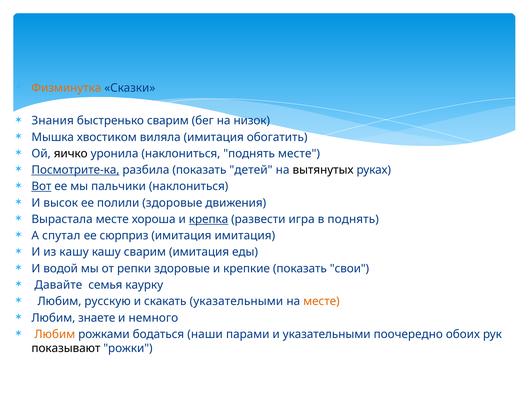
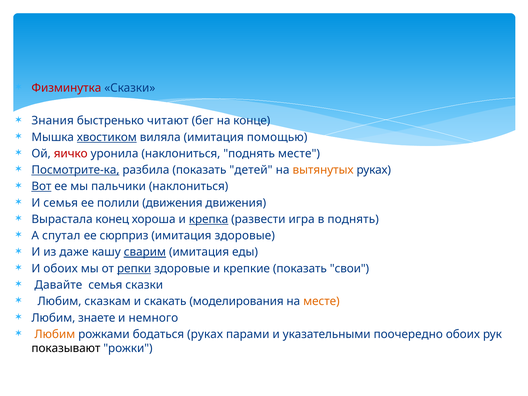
Физминутка colour: orange -> red
быстренько сварим: сварим -> читают
низок: низок -> конце
хвостиком underline: none -> present
обогатить: обогатить -> помощью
яичко colour: black -> red
вытянутых colour: black -> orange
И высок: высок -> семья
полили здоровые: здоровые -> движения
Вырастала месте: месте -> конец
имитация имитация: имитация -> здоровые
из кашу: кашу -> даже
сварим at (145, 252) underline: none -> present
И водой: водой -> обоих
репки underline: none -> present
семья каурку: каурку -> сказки
русскую: русскую -> сказкам
скакать указательными: указательными -> моделирования
бодаться наши: наши -> руках
